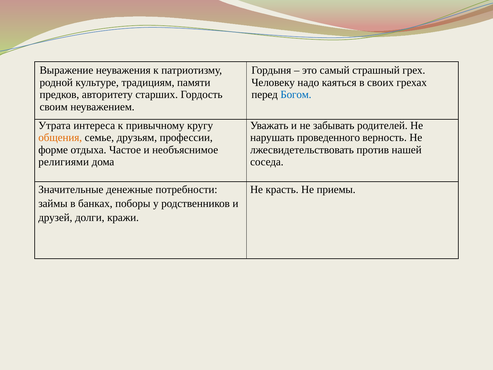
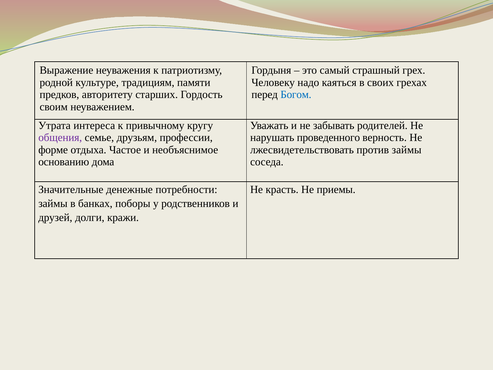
общения colour: orange -> purple
против нашей: нашей -> займы
религиями: религиями -> основанию
